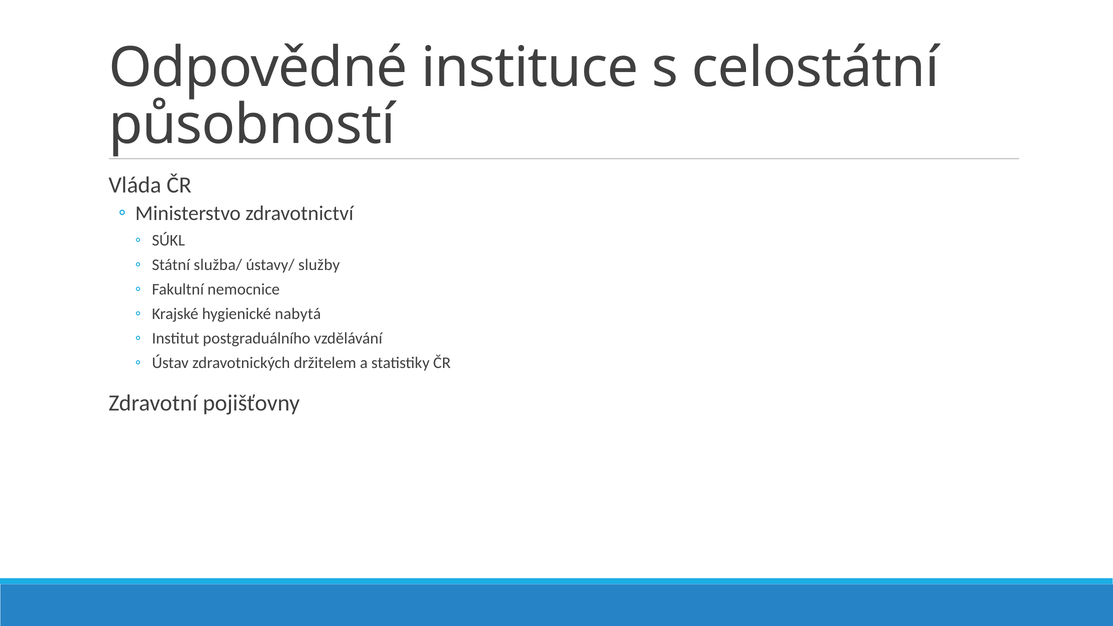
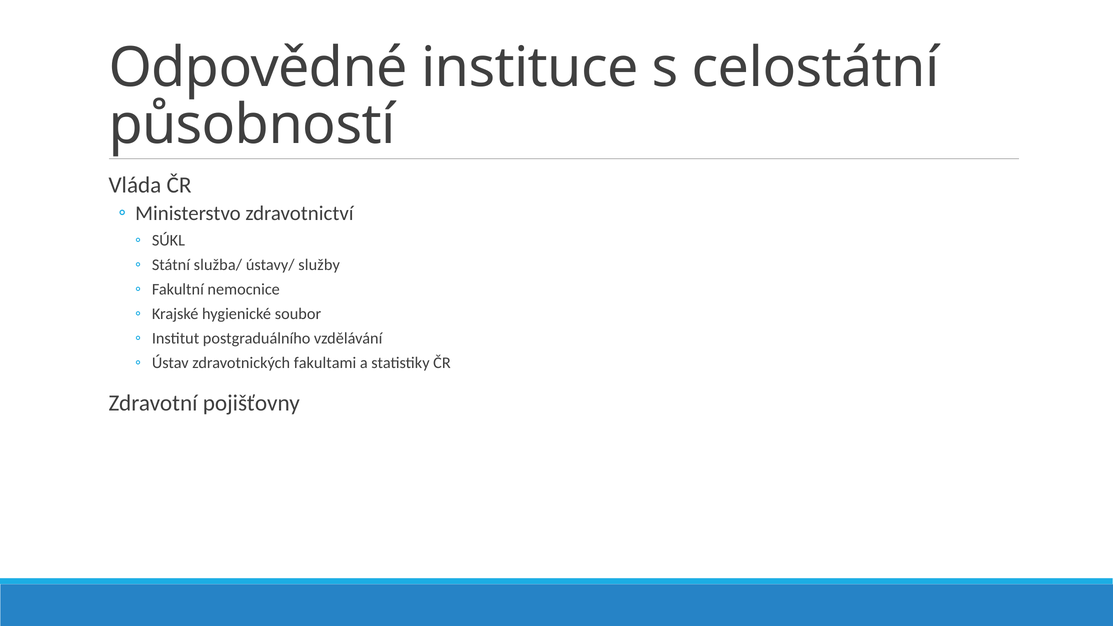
nabytá: nabytá -> soubor
držitelem: držitelem -> fakultami
